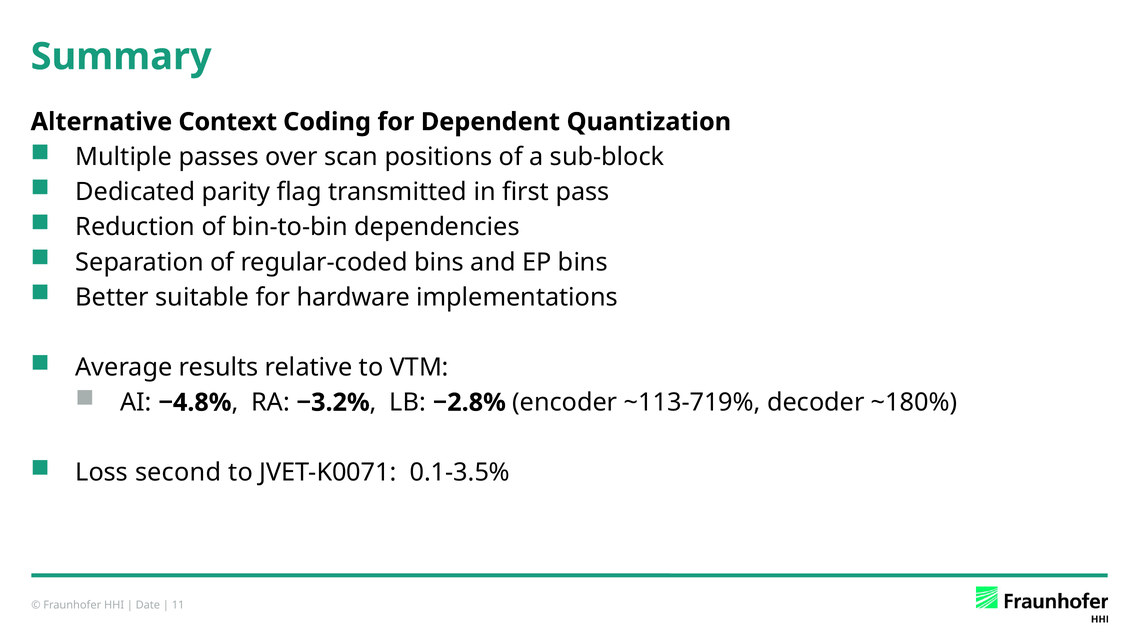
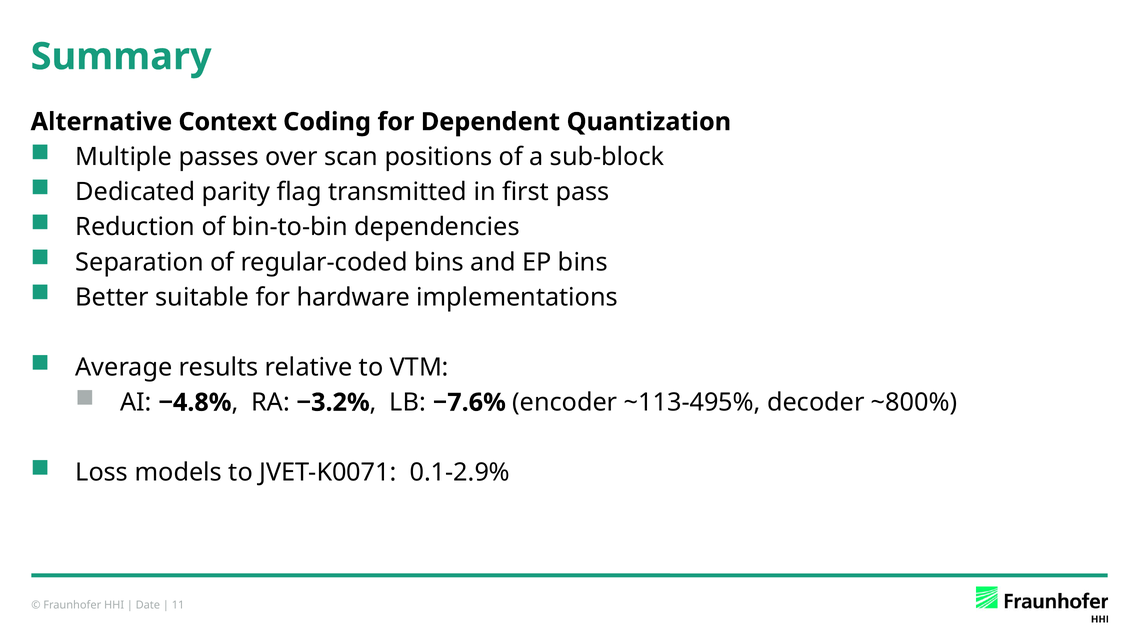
−2.8%: −2.8% -> −7.6%
~113-719%: ~113-719% -> ~113-495%
~180%: ~180% -> ~800%
second: second -> models
0.1-3.5%: 0.1-3.5% -> 0.1-2.9%
